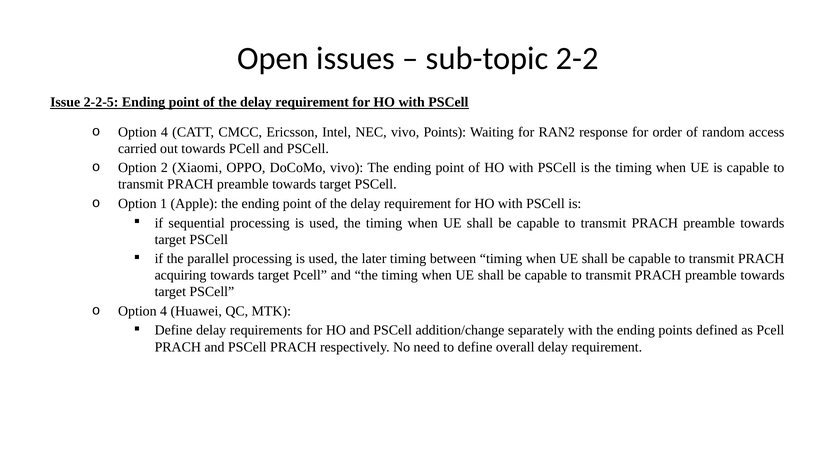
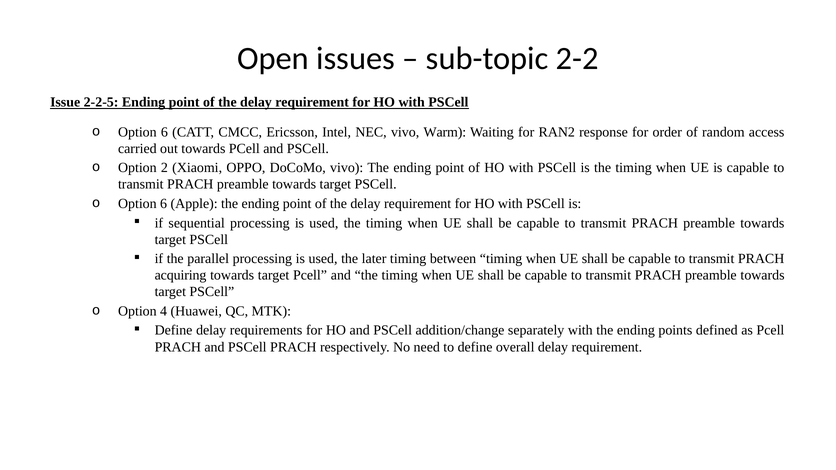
4 at (164, 132): 4 -> 6
vivo Points: Points -> Warm
1 at (164, 204): 1 -> 6
